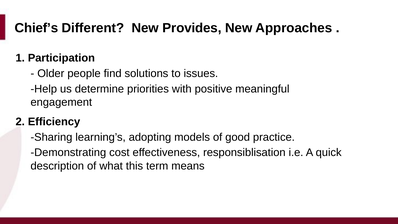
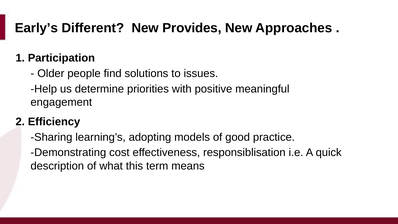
Chief’s: Chief’s -> Early’s
